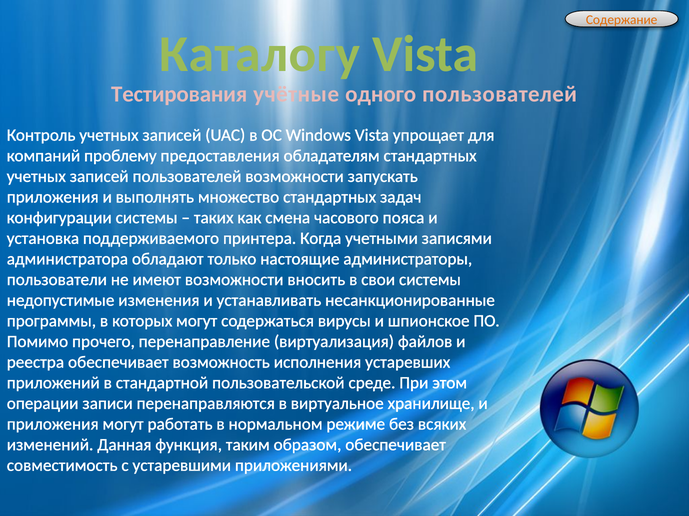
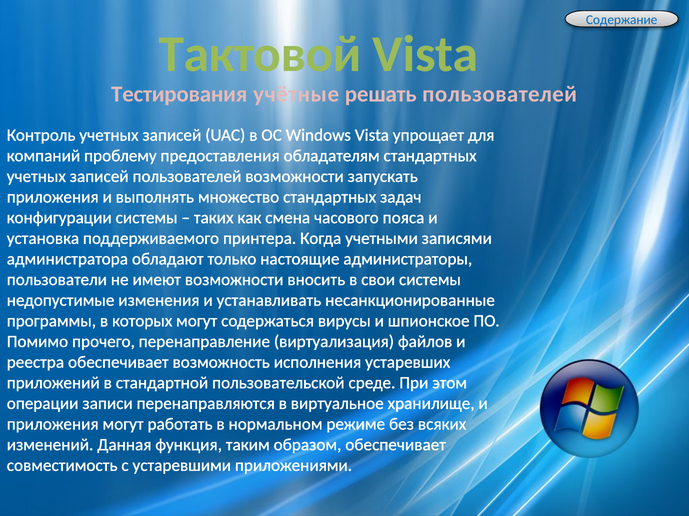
Содержание colour: orange -> blue
Каталогу: Каталогу -> Тактовой
одного: одного -> решать
